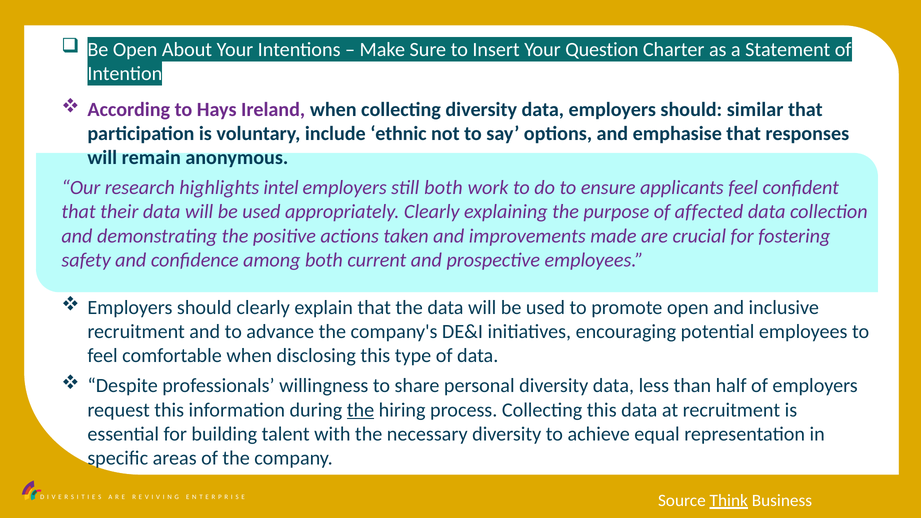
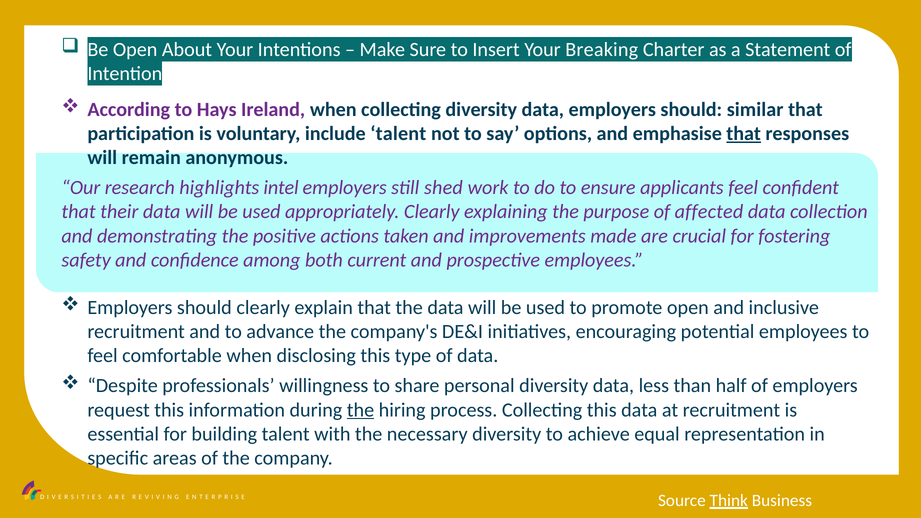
Question: Question -> Breaking
include ethnic: ethnic -> talent
that at (744, 134) underline: none -> present
still both: both -> shed
